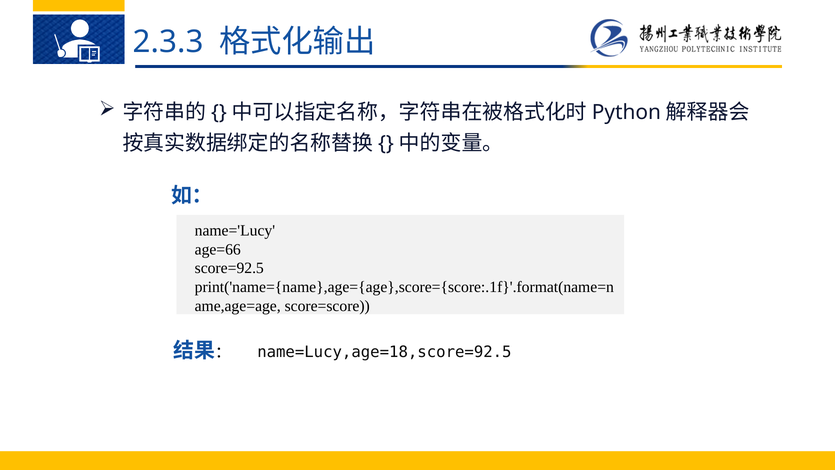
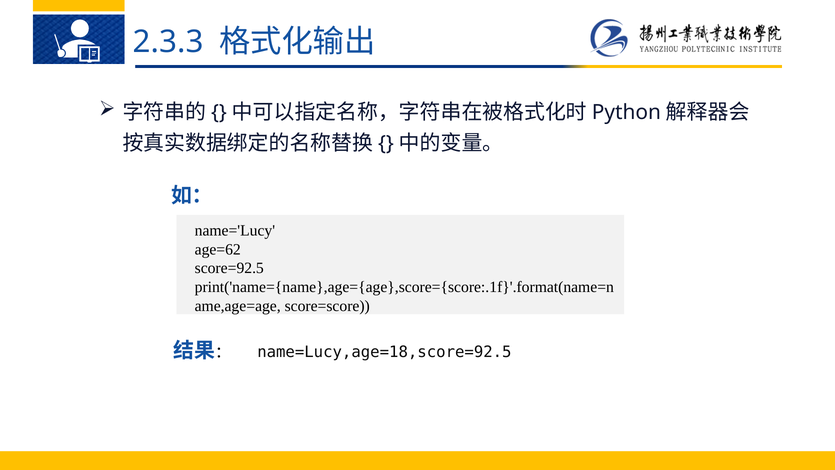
age=66: age=66 -> age=62
